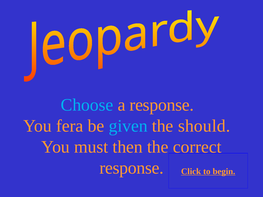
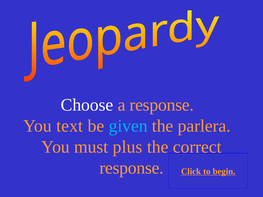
Choose colour: light blue -> white
fera: fera -> text
should: should -> parlera
then: then -> plus
